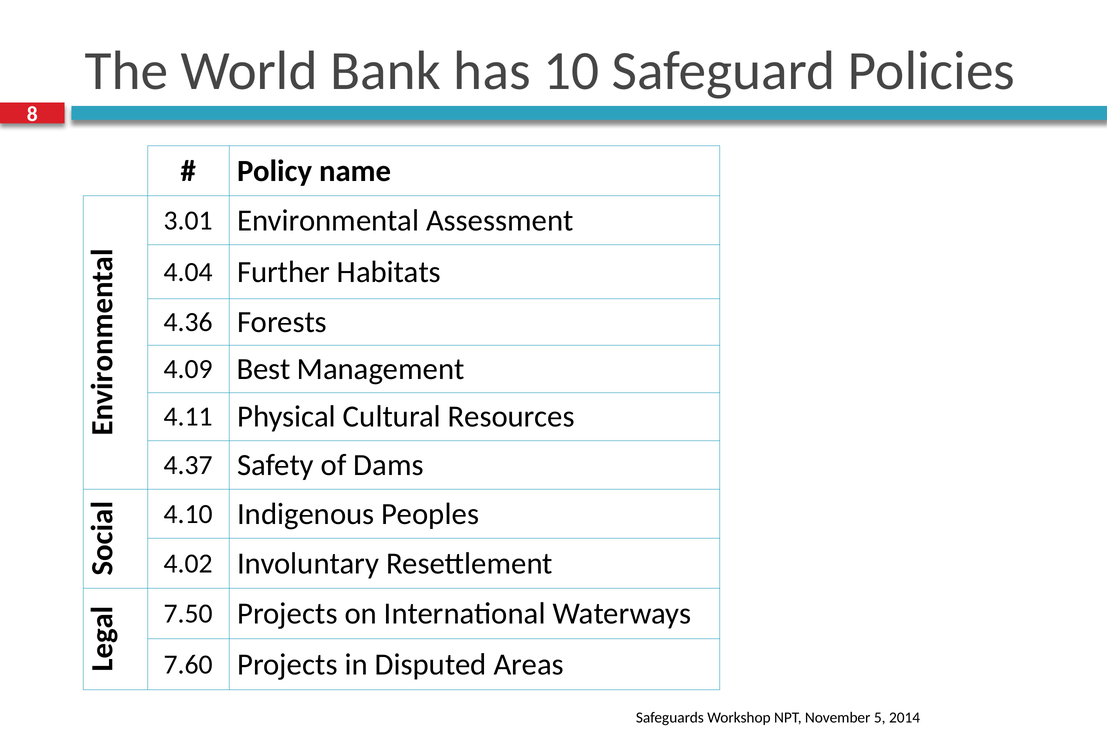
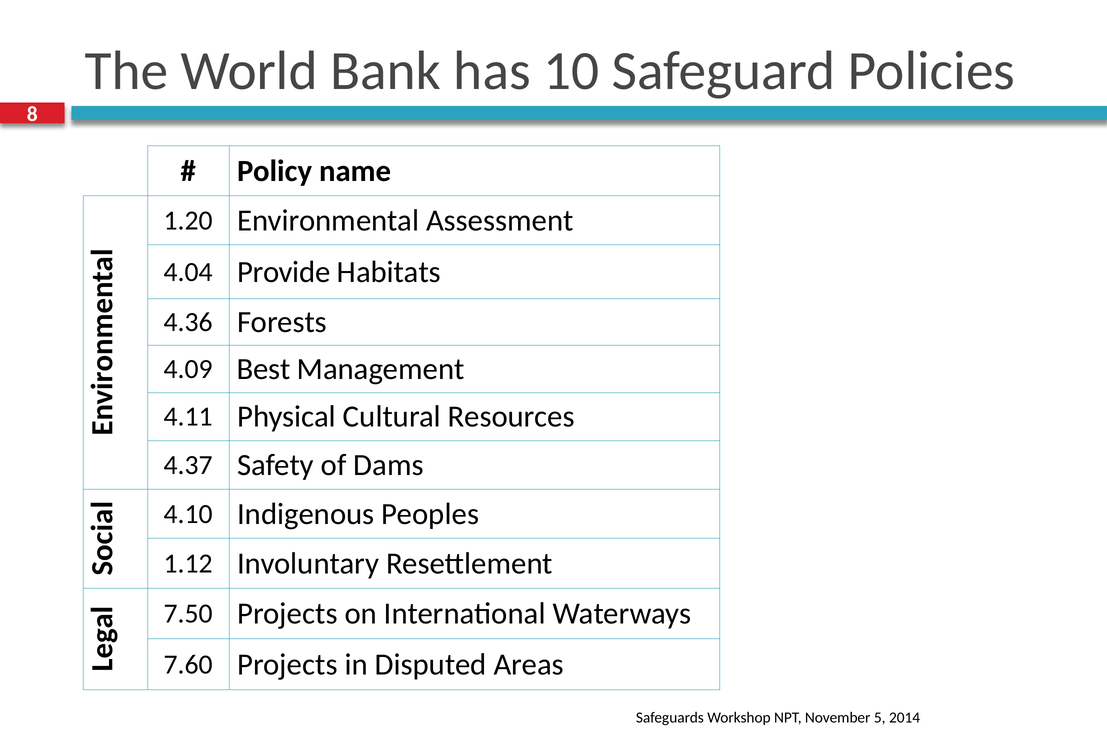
3.01: 3.01 -> 1.20
Further: Further -> Provide
4.02: 4.02 -> 1.12
